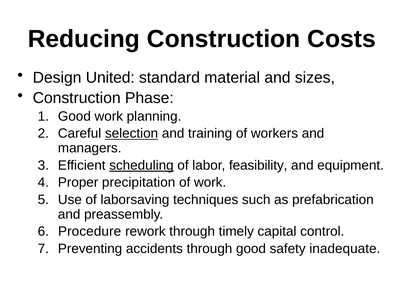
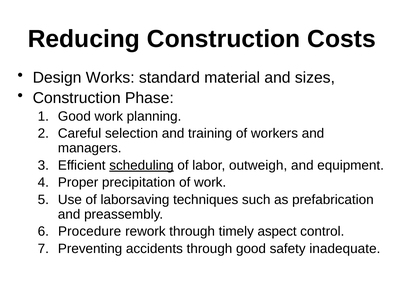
United: United -> Works
selection underline: present -> none
feasibility: feasibility -> outweigh
capital: capital -> aspect
